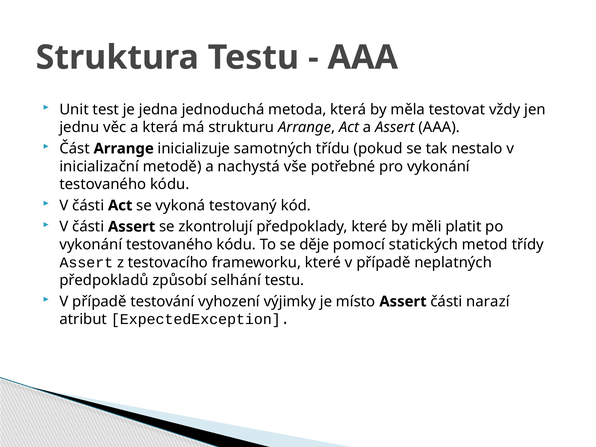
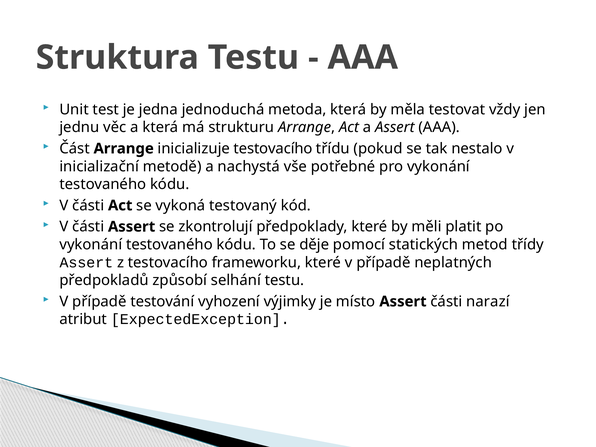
inicializuje samotných: samotných -> testovacího
